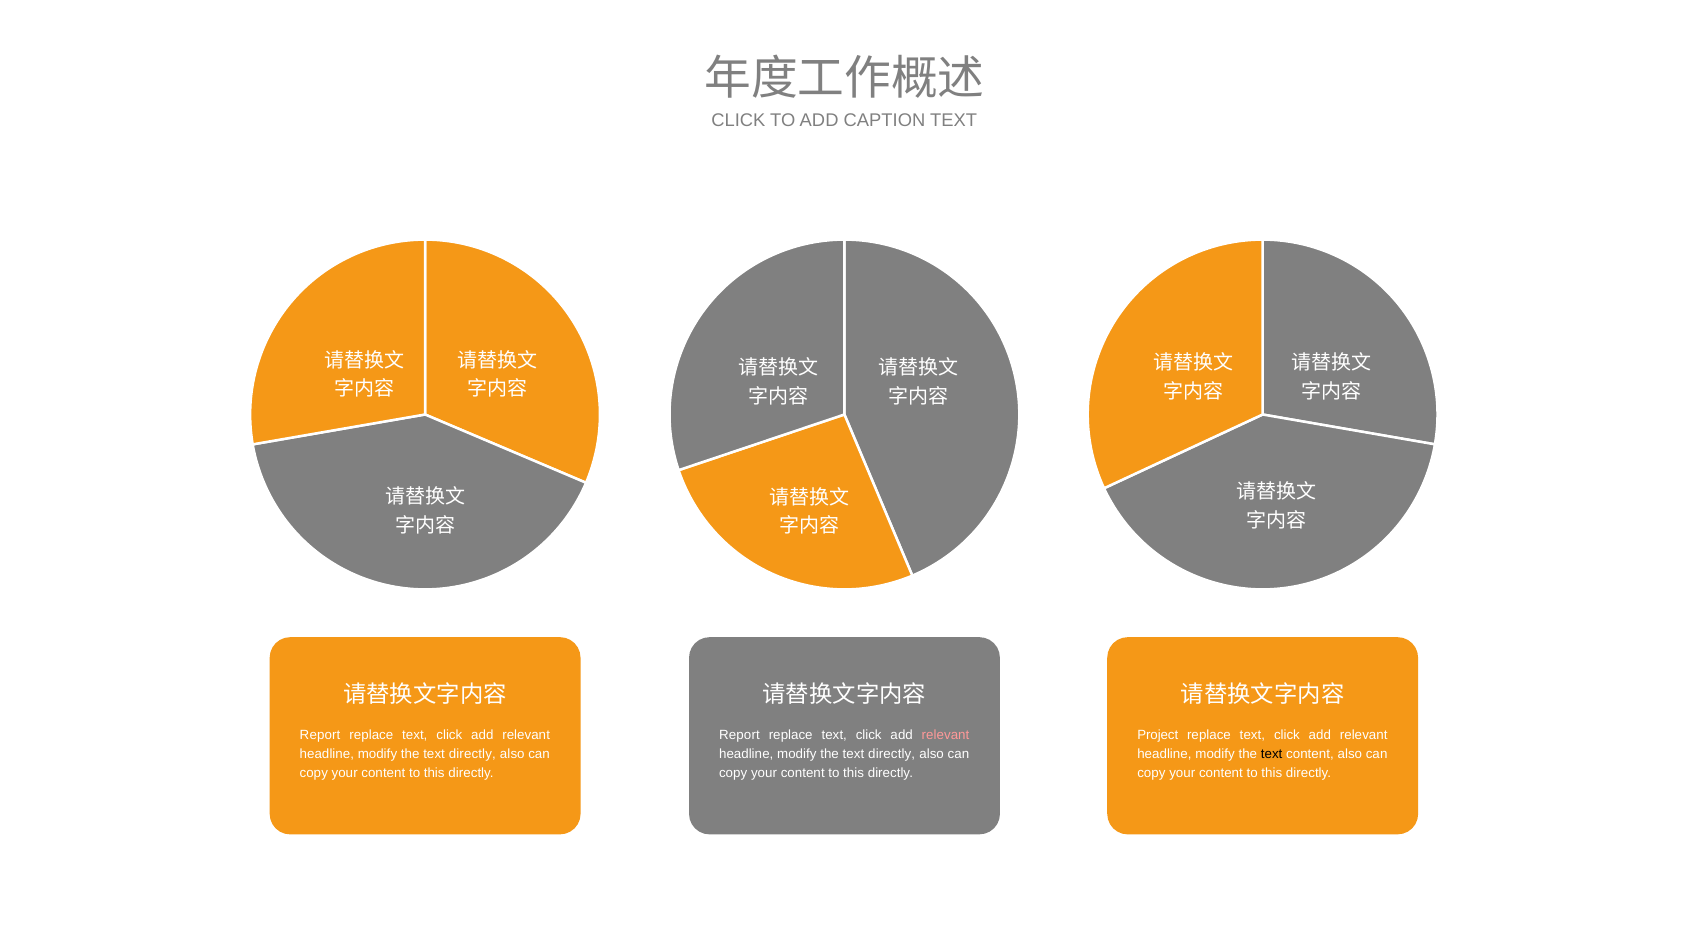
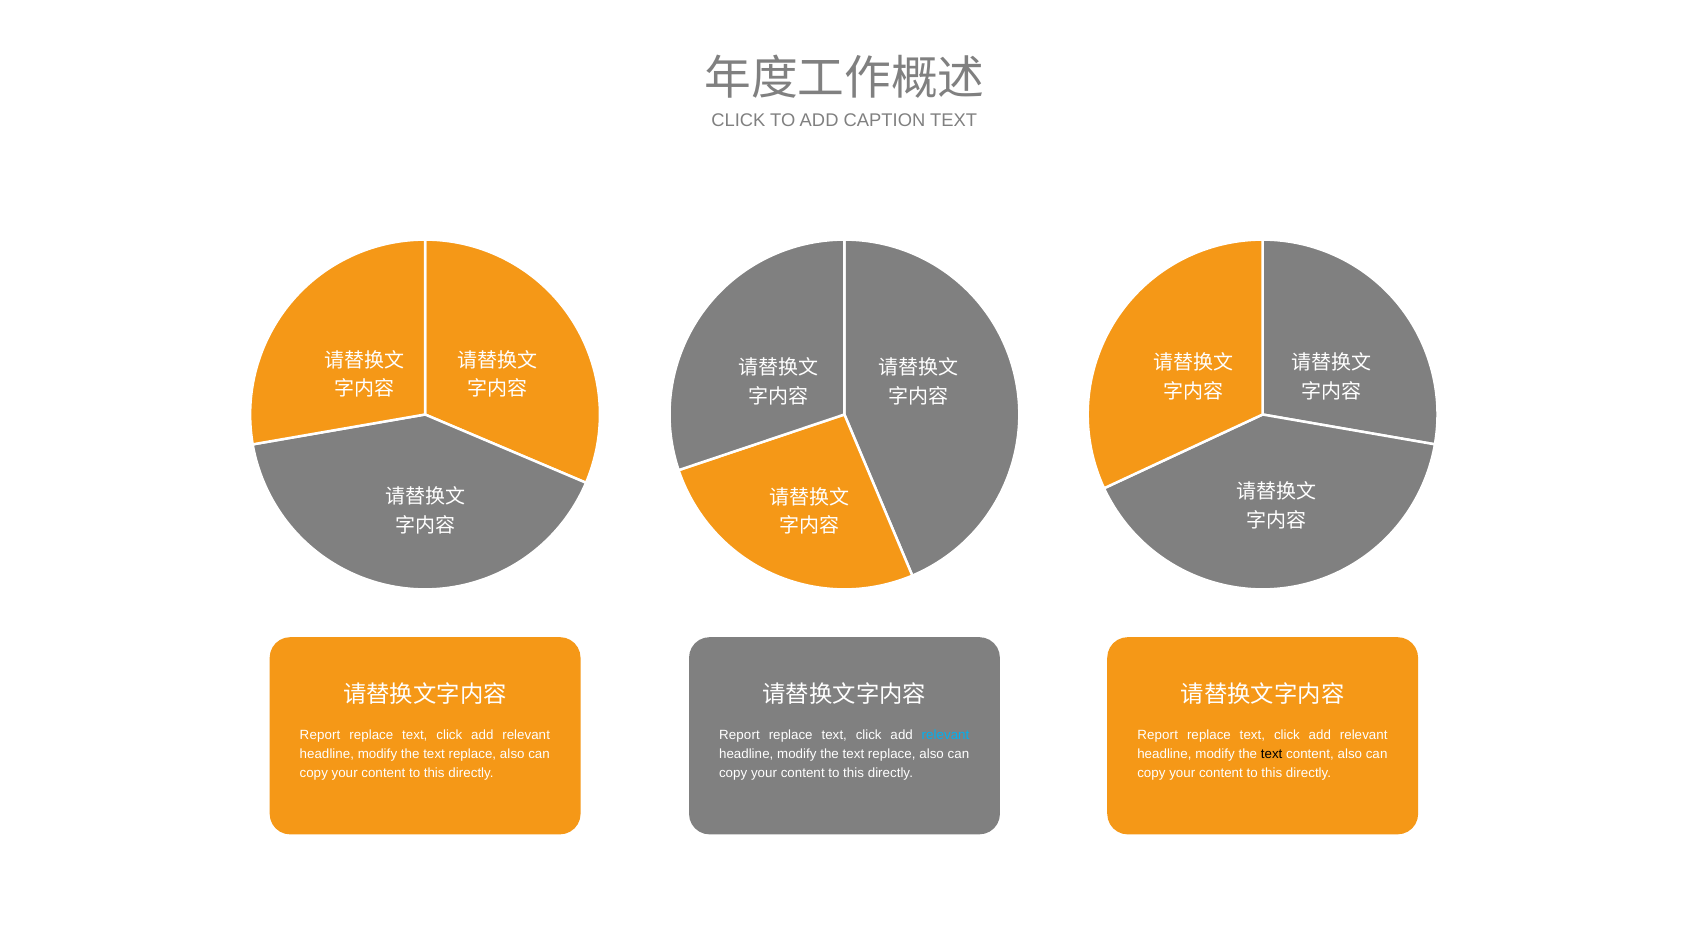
relevant at (946, 735) colour: pink -> light blue
Project at (1158, 735): Project -> Report
directly at (472, 754): directly -> replace
directly at (892, 754): directly -> replace
